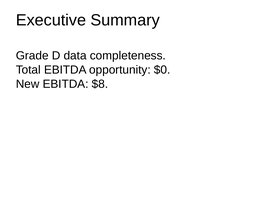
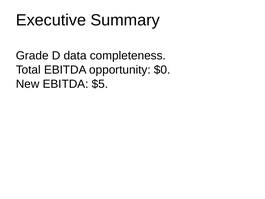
$8: $8 -> $5
